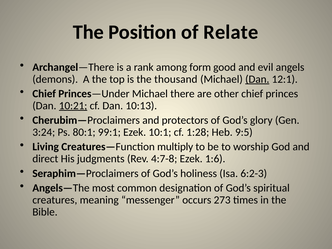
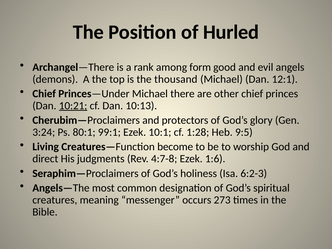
Relate: Relate -> Hurled
Dan at (257, 79) underline: present -> none
multiply: multiply -> become
